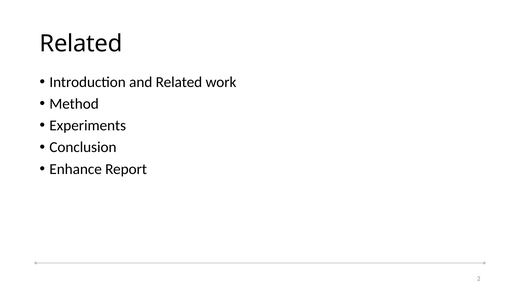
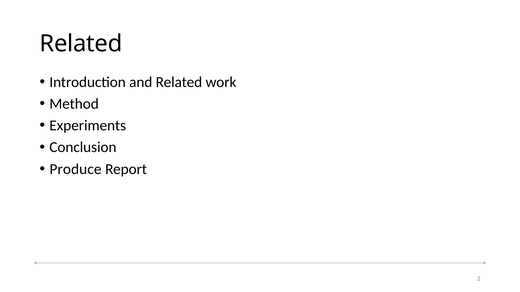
Enhance: Enhance -> Produce
